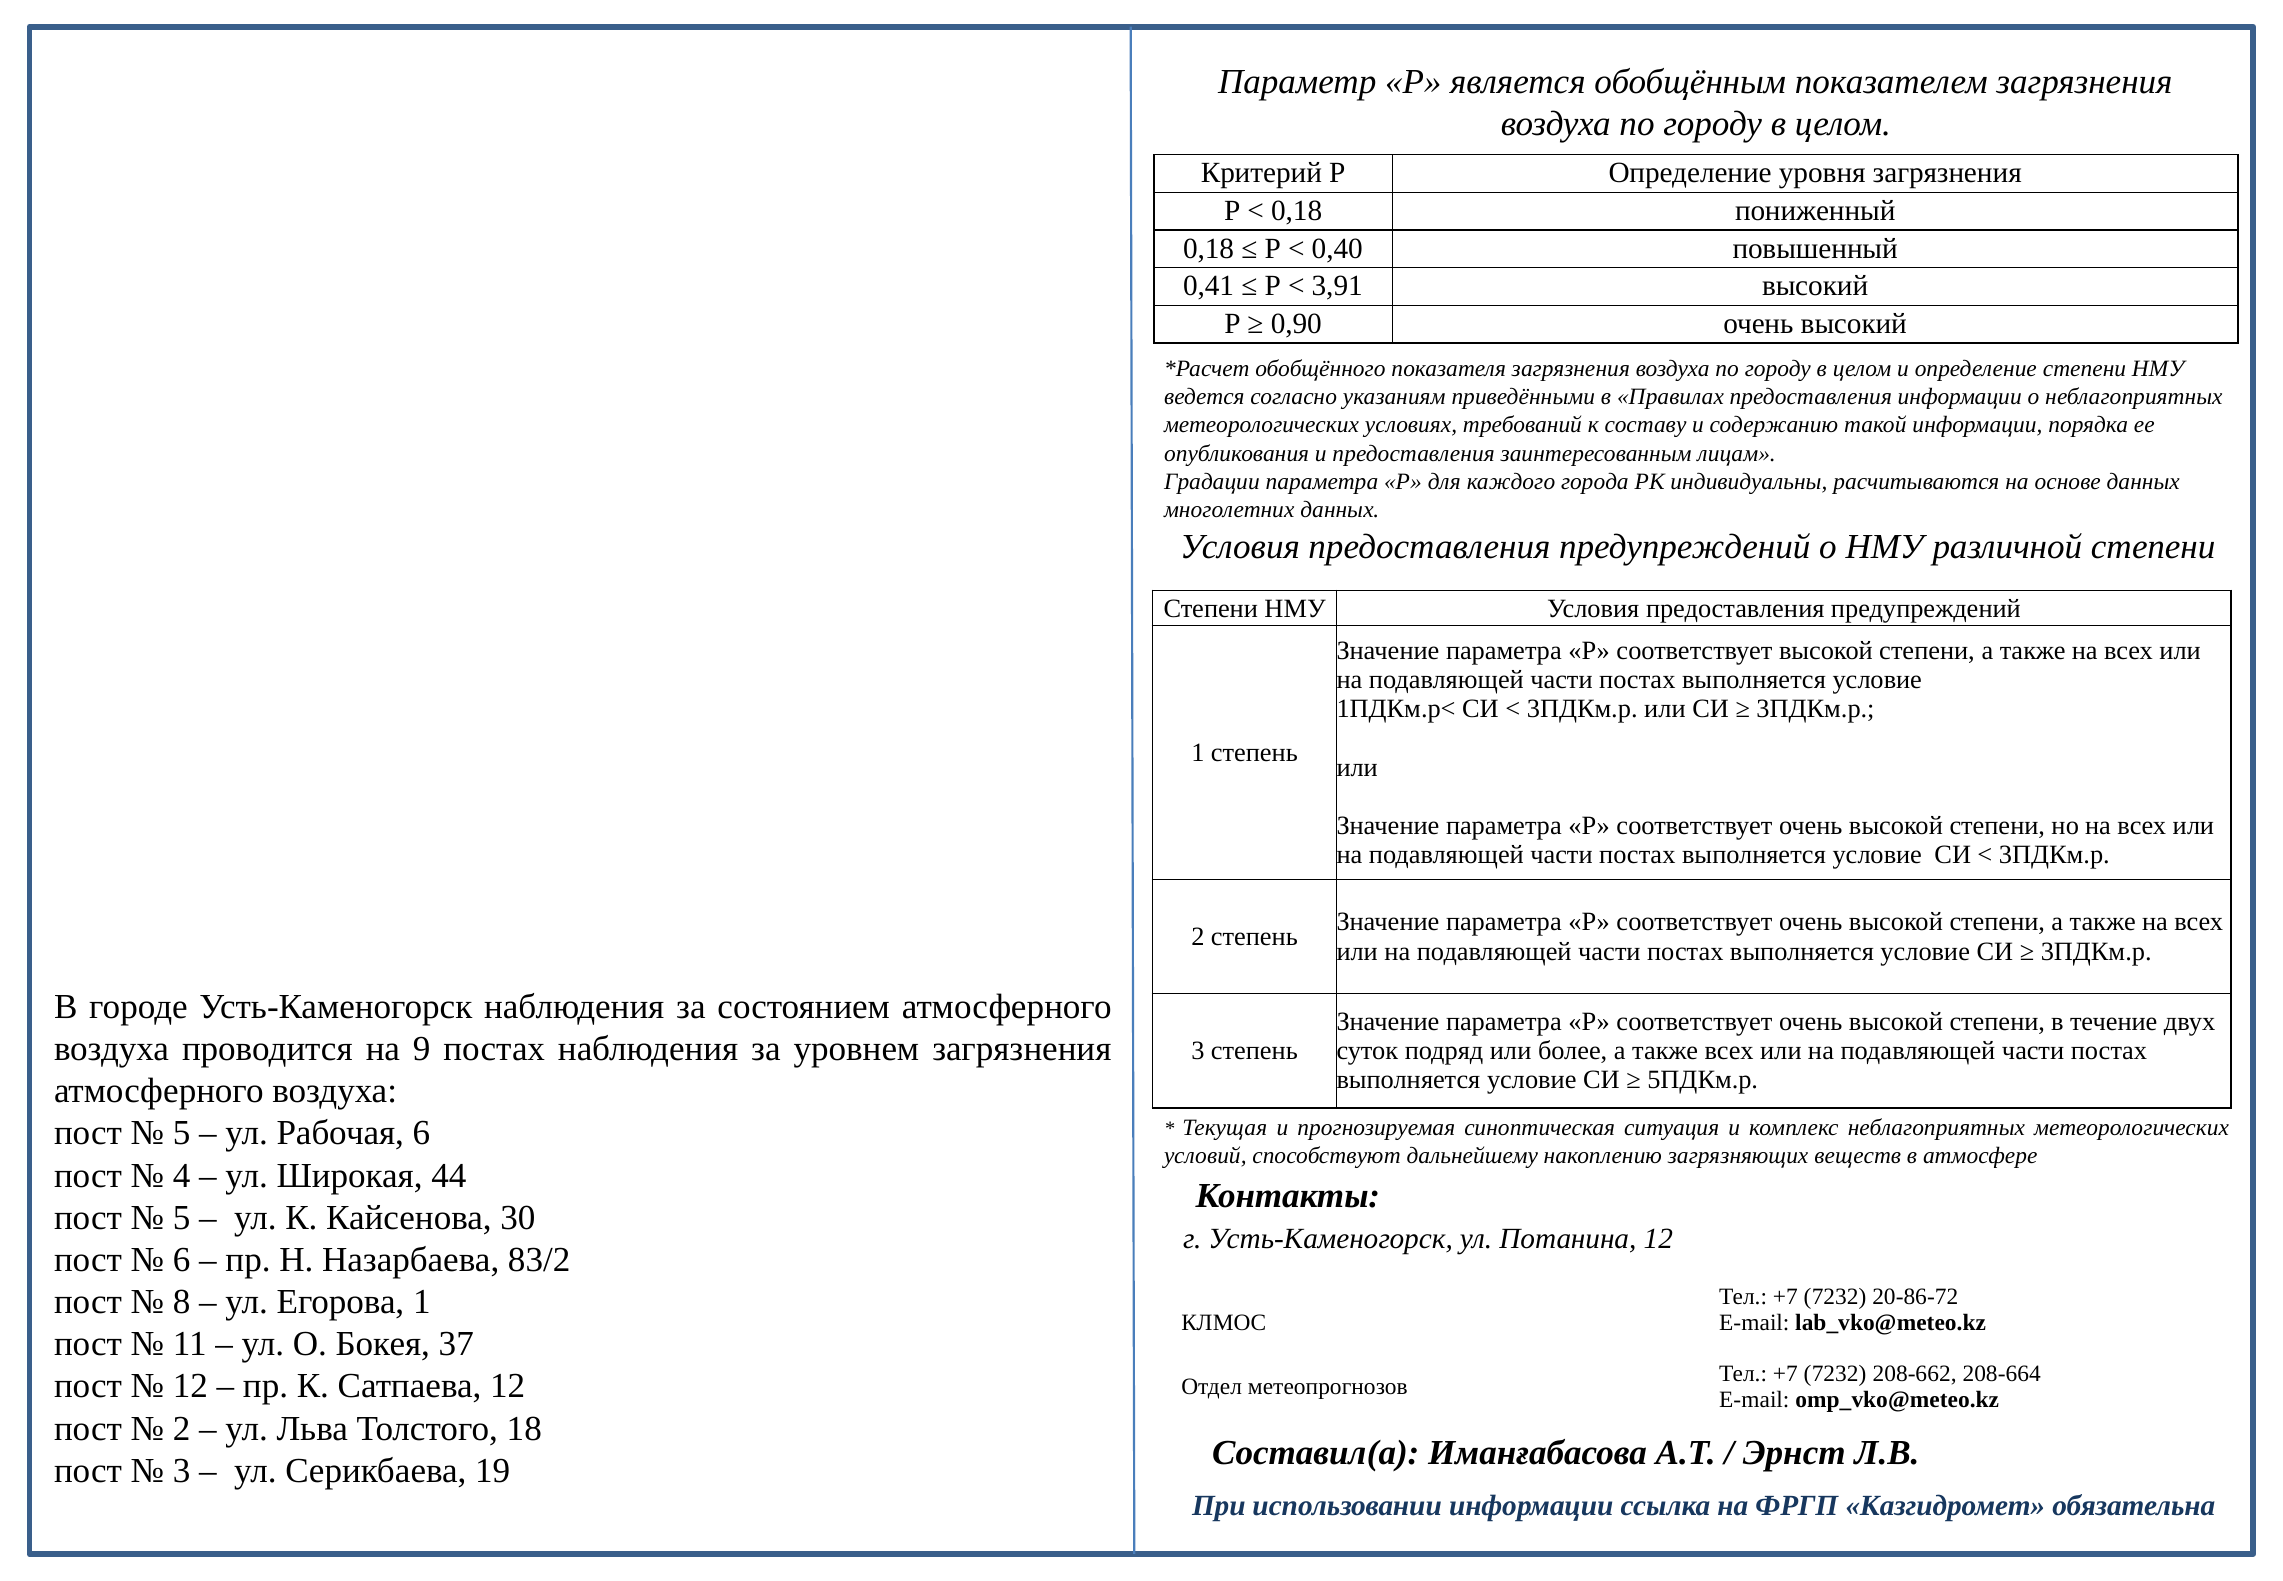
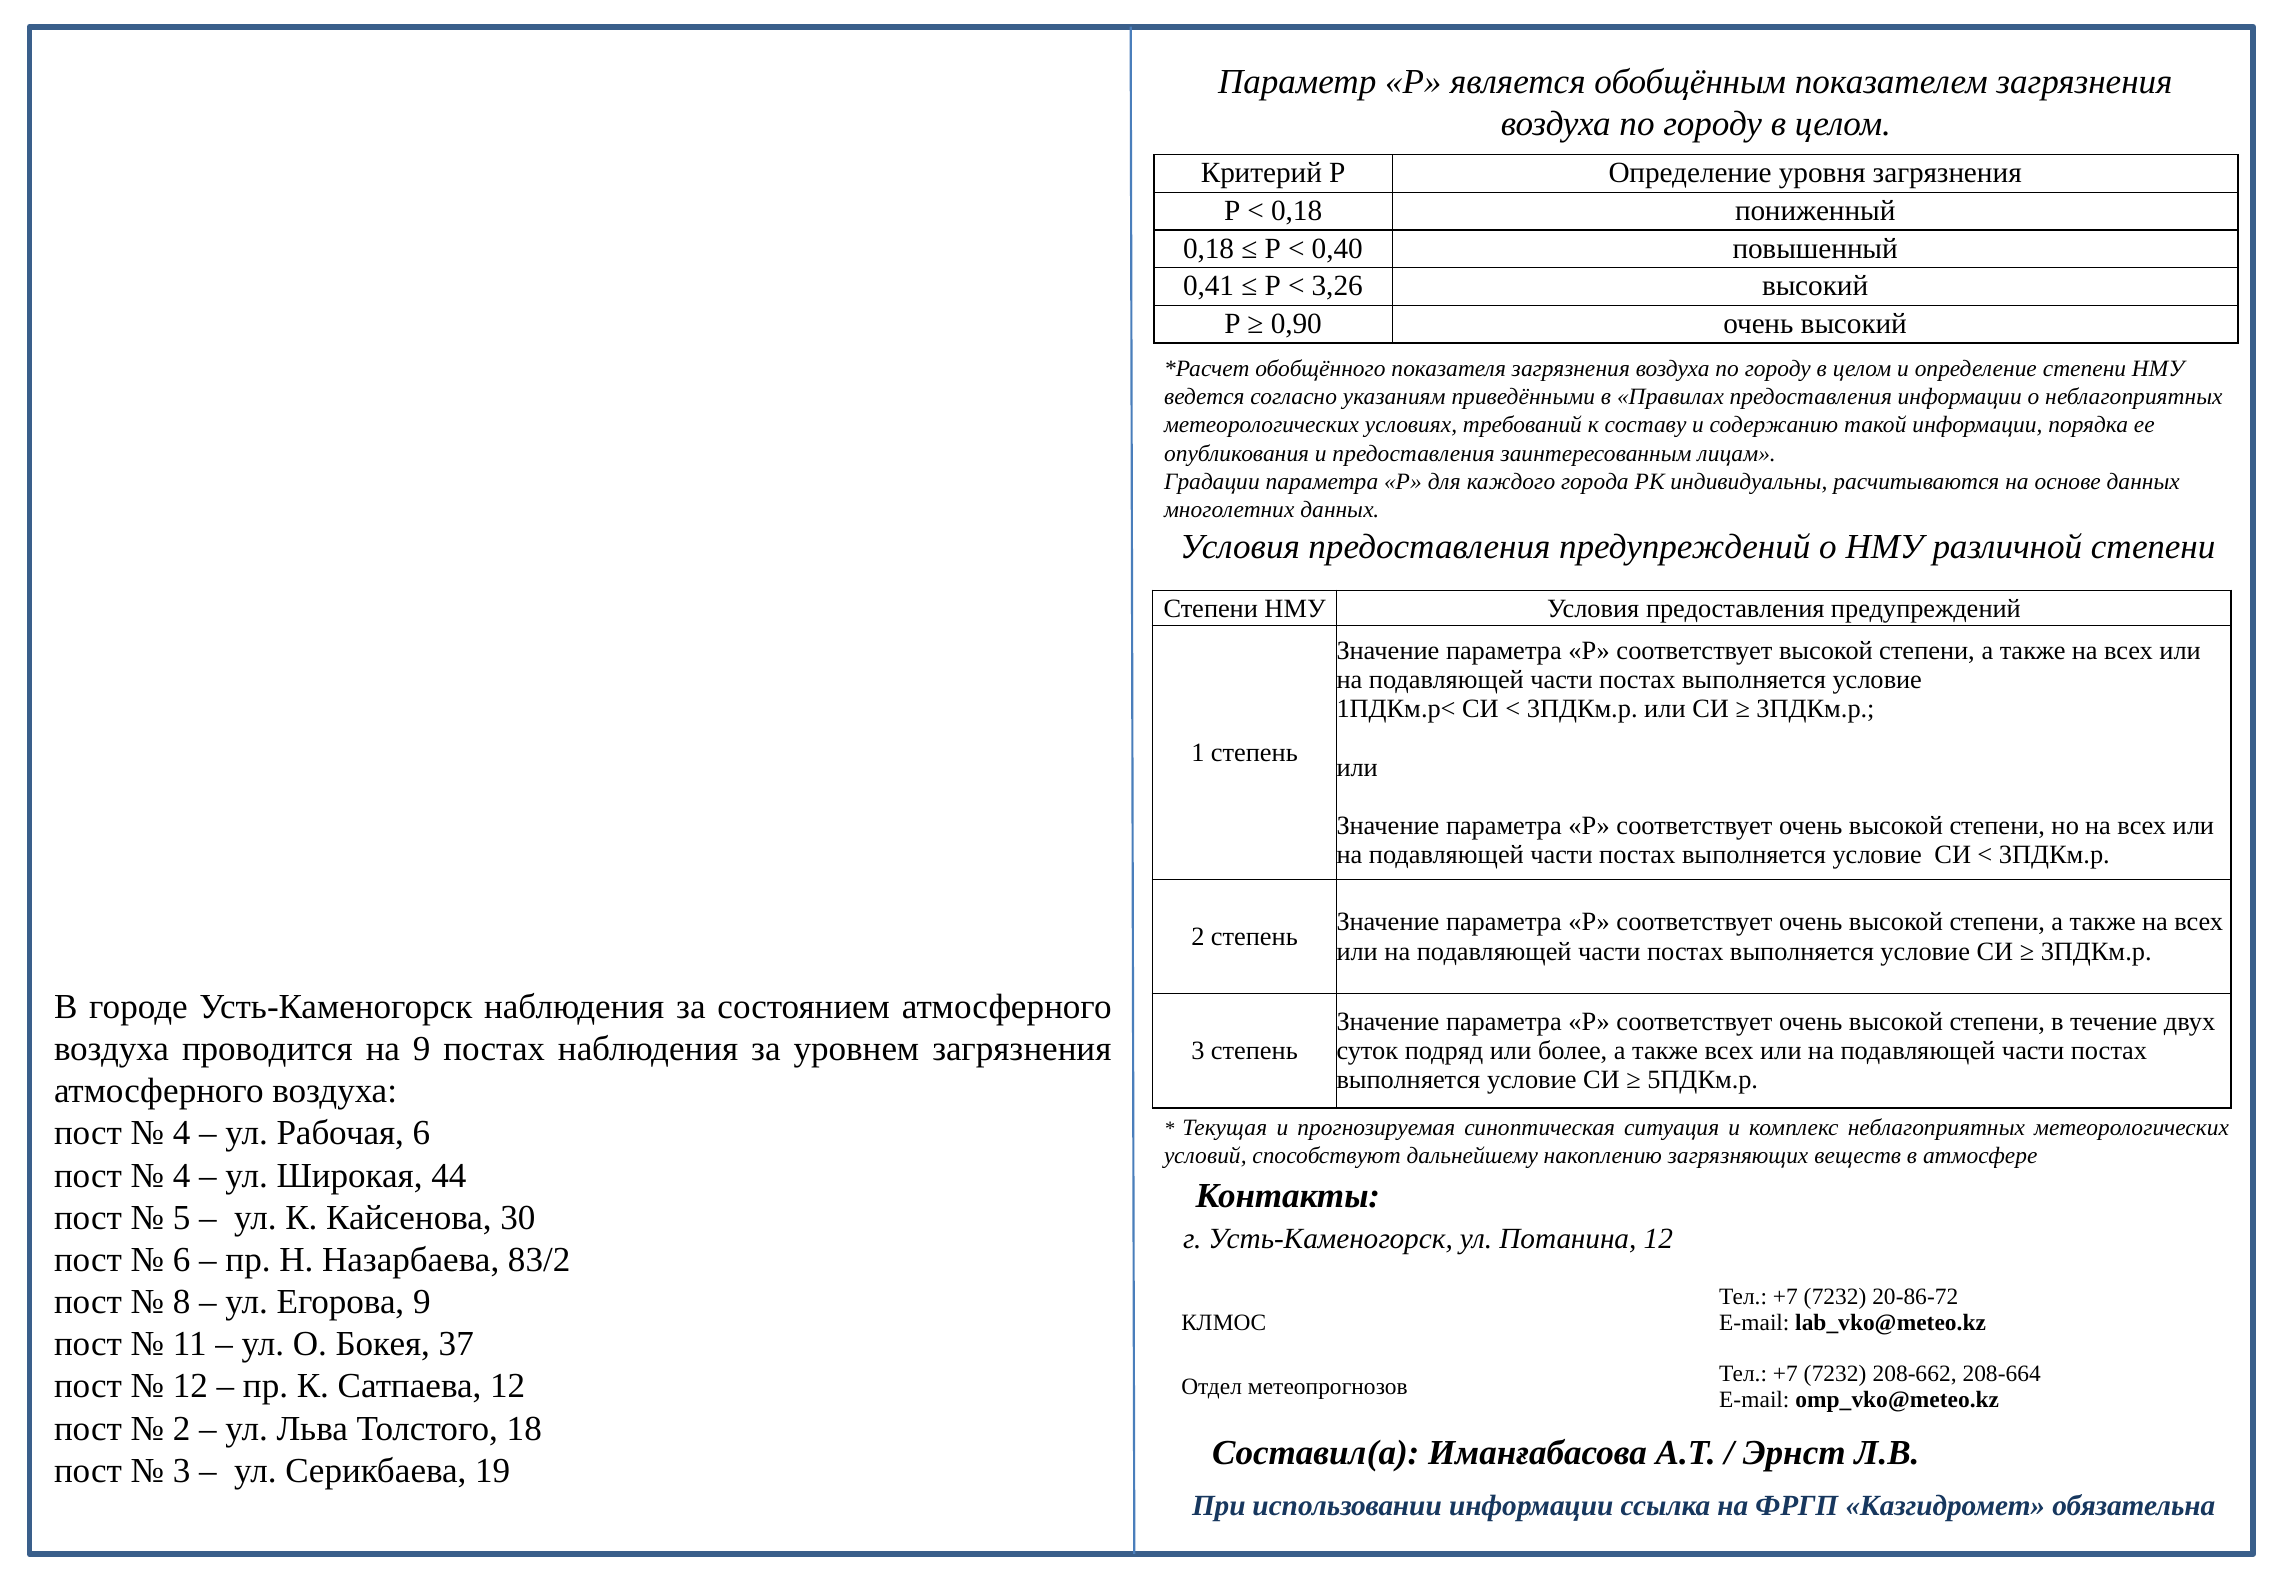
3,91: 3,91 -> 3,26
5 at (182, 1133): 5 -> 4
Егорова 1: 1 -> 9
